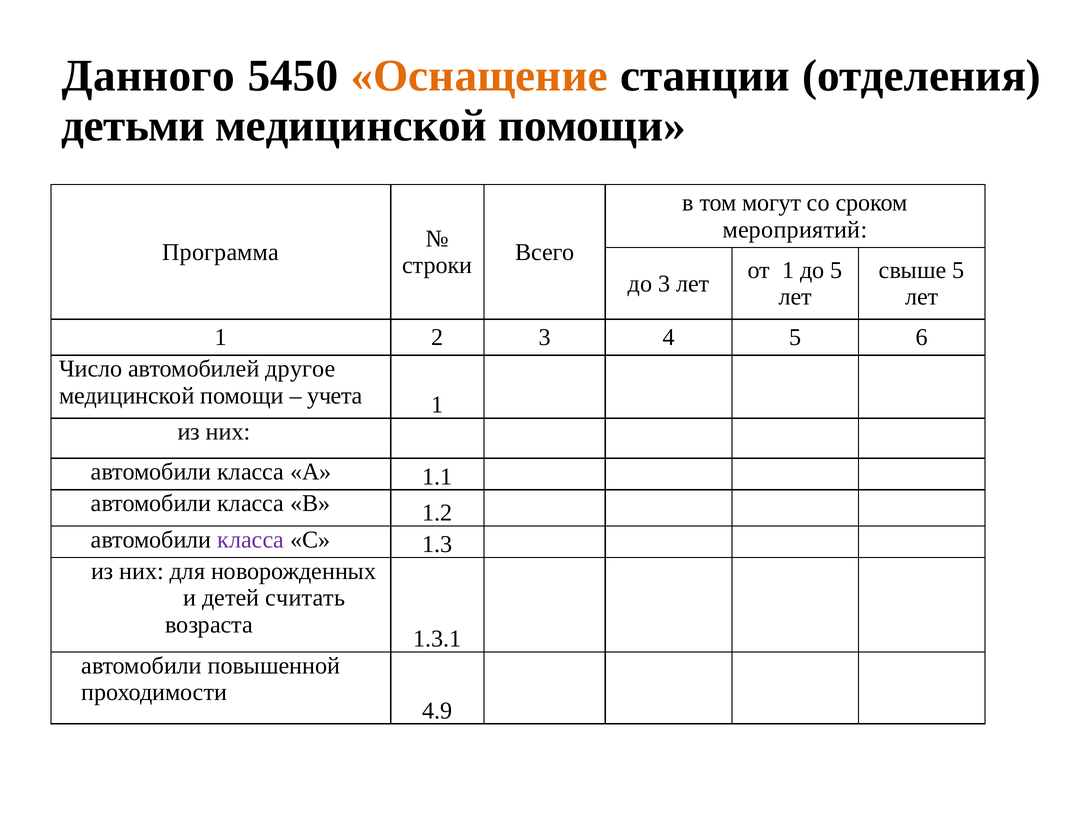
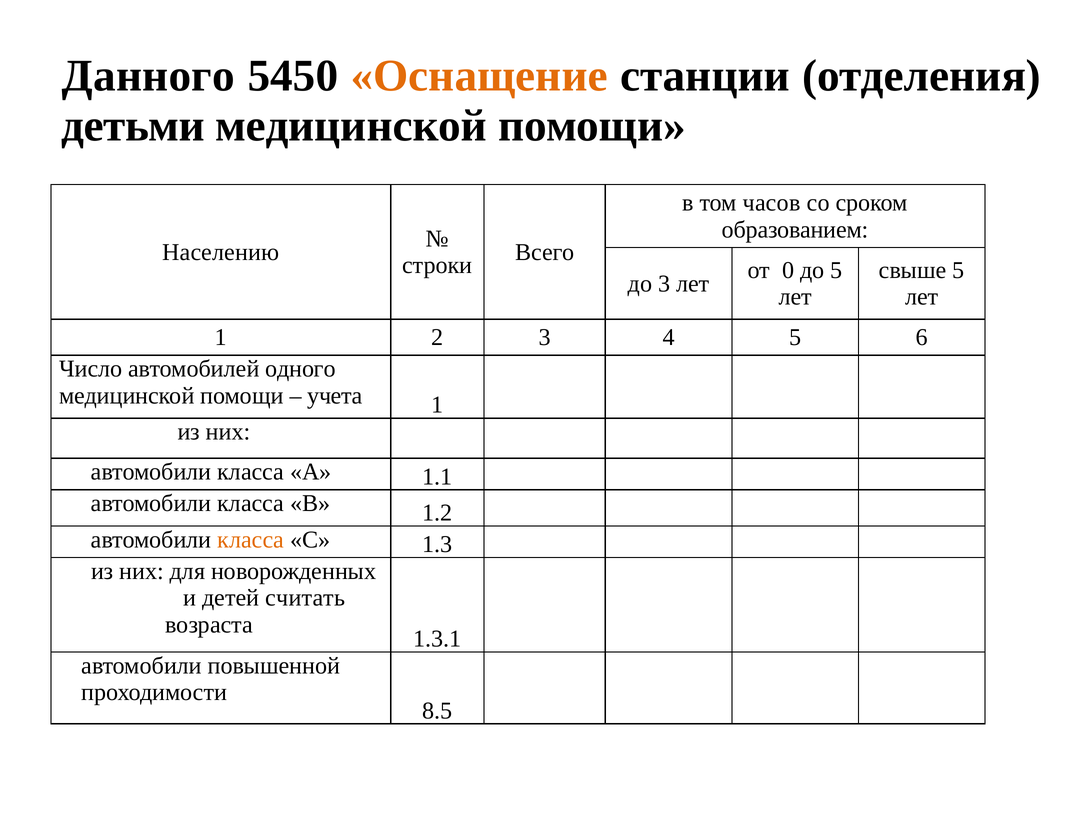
могут: могут -> часов
мероприятий: мероприятий -> образованием
Программа: Программа -> Населению
от 1: 1 -> 0
другое: другое -> одного
класса at (251, 540) colour: purple -> orange
4.9: 4.9 -> 8.5
